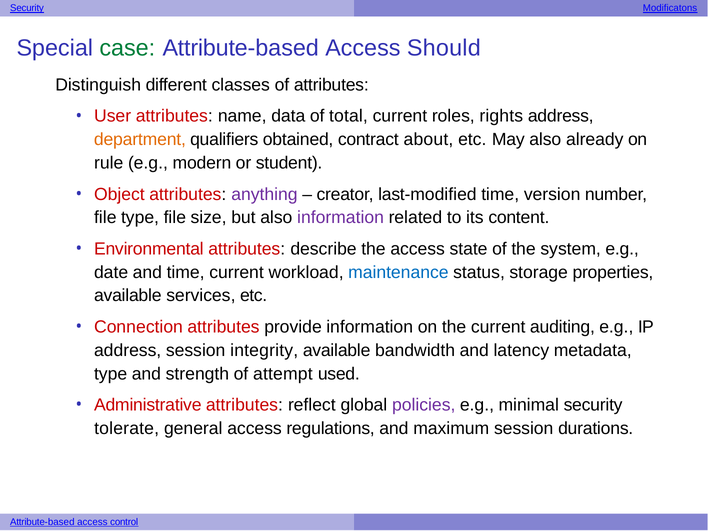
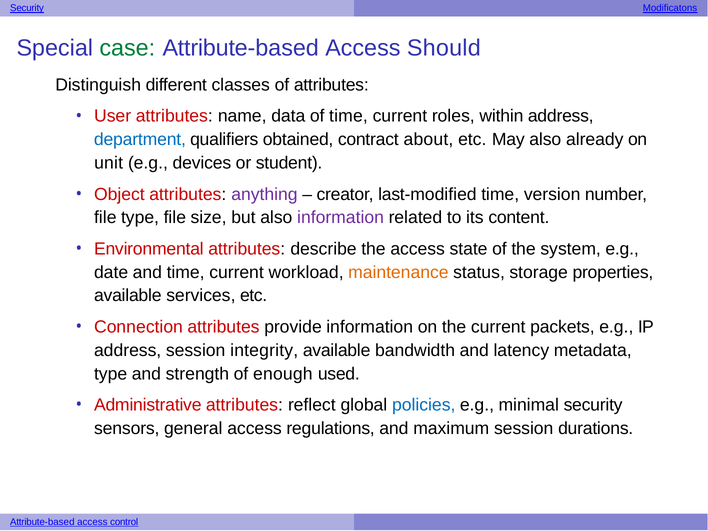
of total: total -> time
rights: rights -> within
department colour: orange -> blue
rule: rule -> unit
modern: modern -> devices
maintenance colour: blue -> orange
auditing: auditing -> packets
attempt: attempt -> enough
policies colour: purple -> blue
tolerate: tolerate -> sensors
